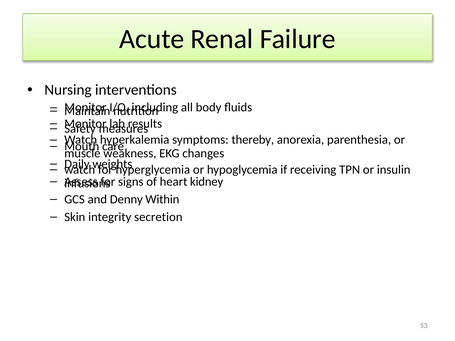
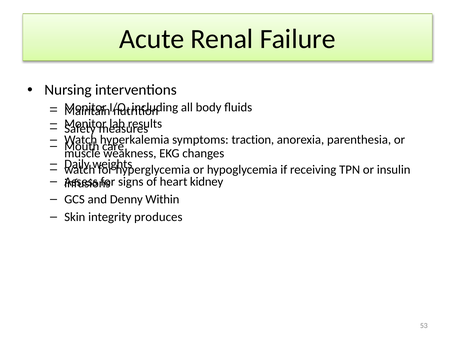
thereby: thereby -> traction
secretion: secretion -> produces
